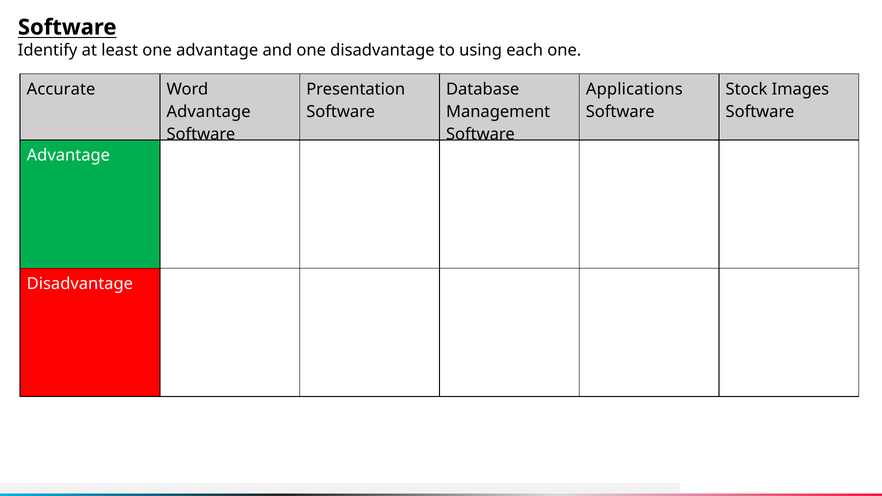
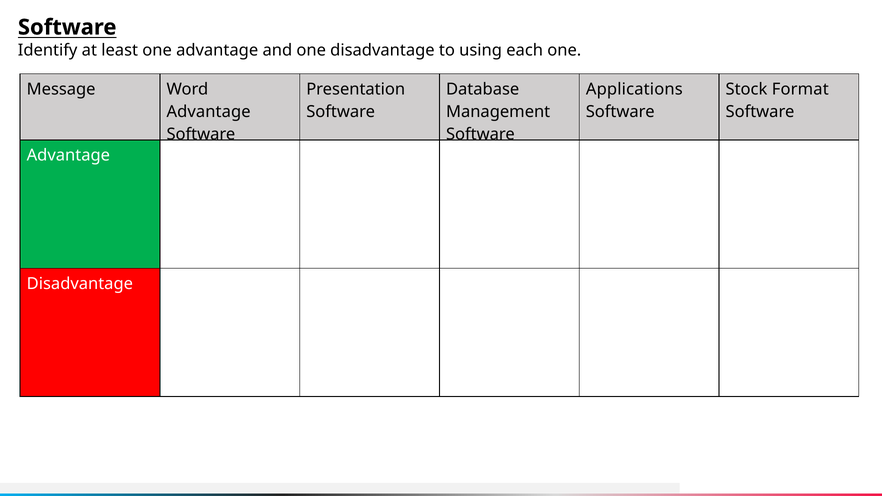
Accurate: Accurate -> Message
Images: Images -> Format
